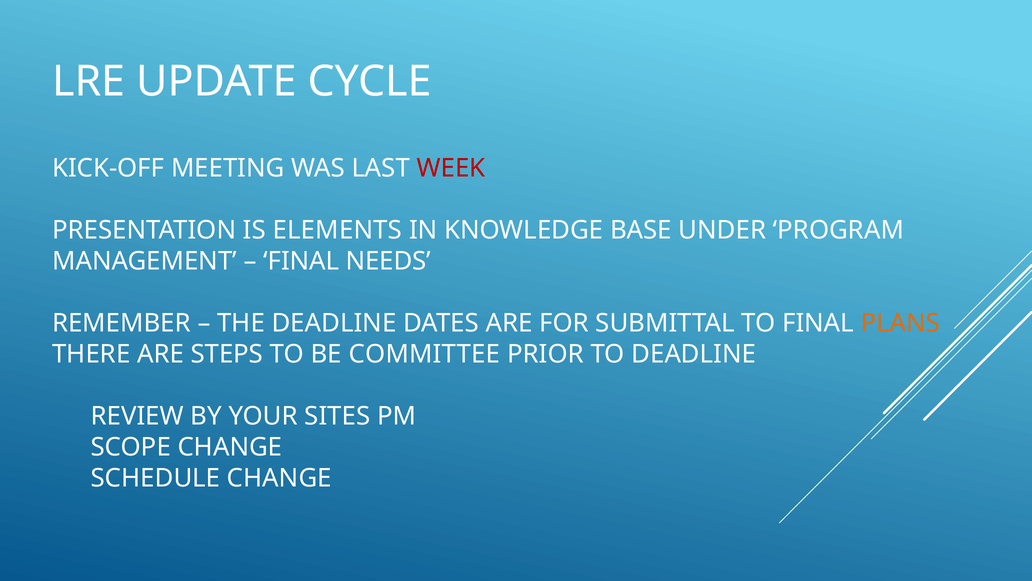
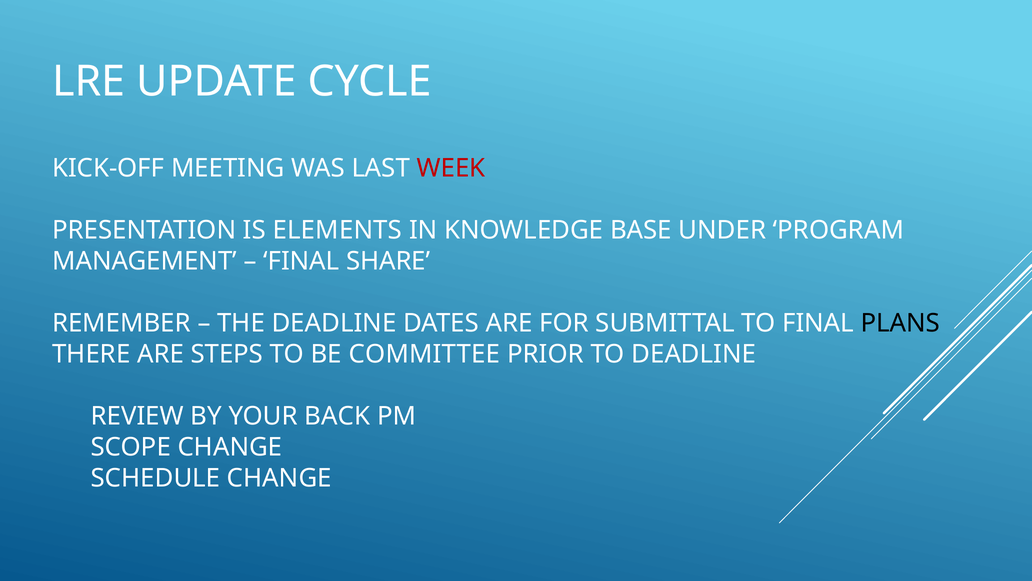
NEEDS: NEEDS -> SHARE
PLANS colour: orange -> black
SITES: SITES -> BACK
